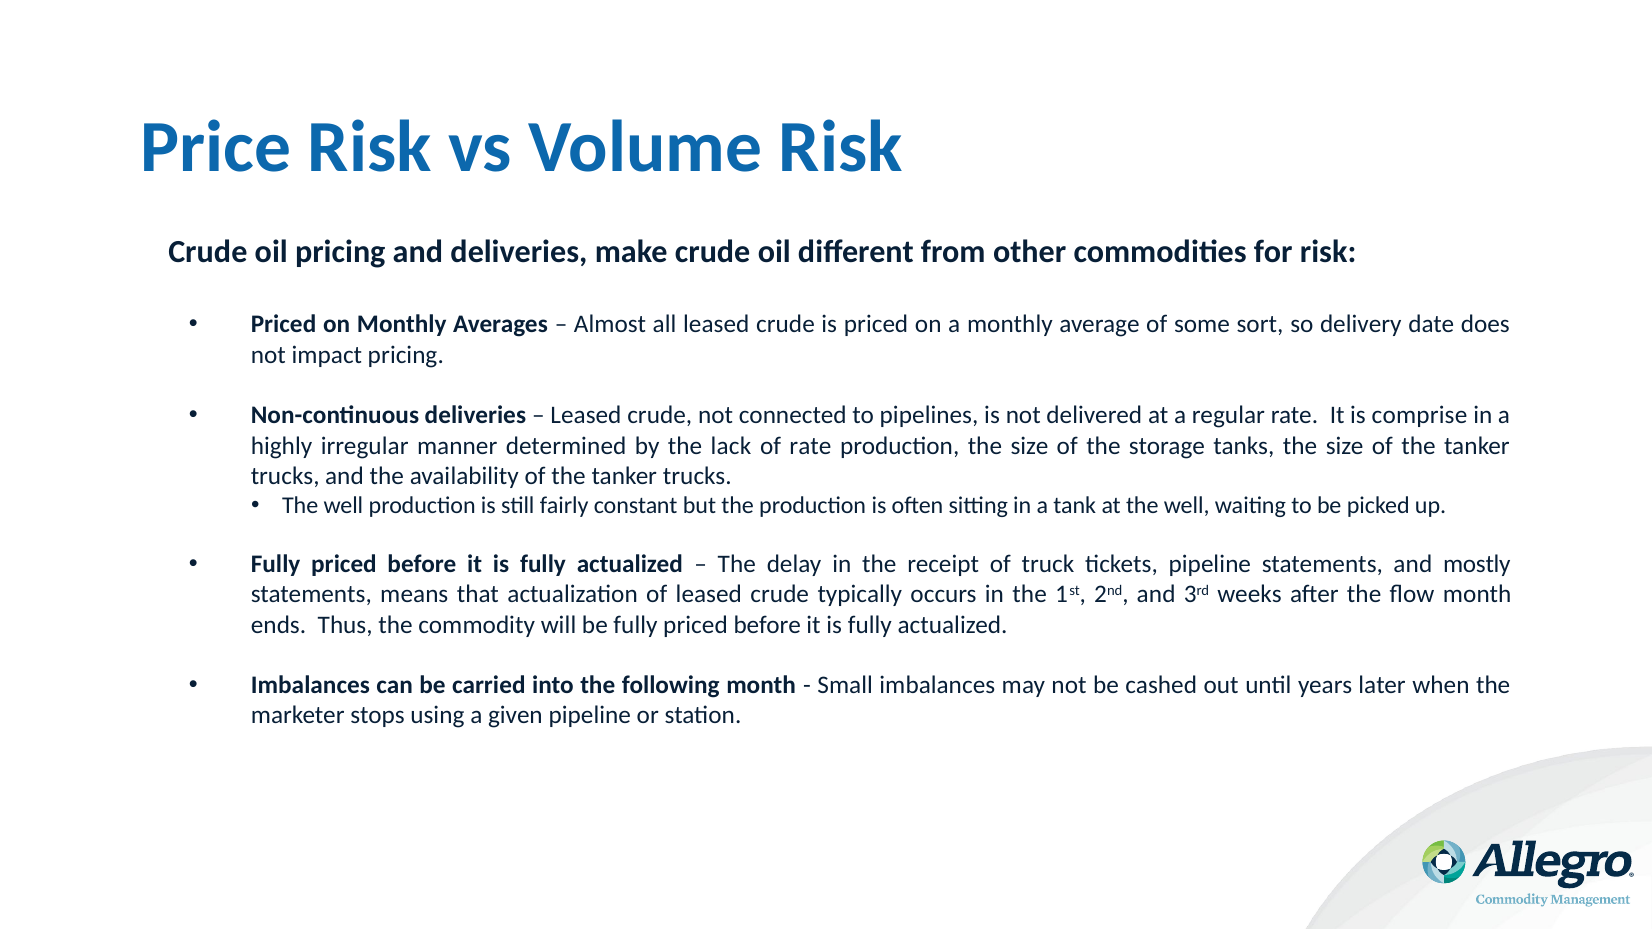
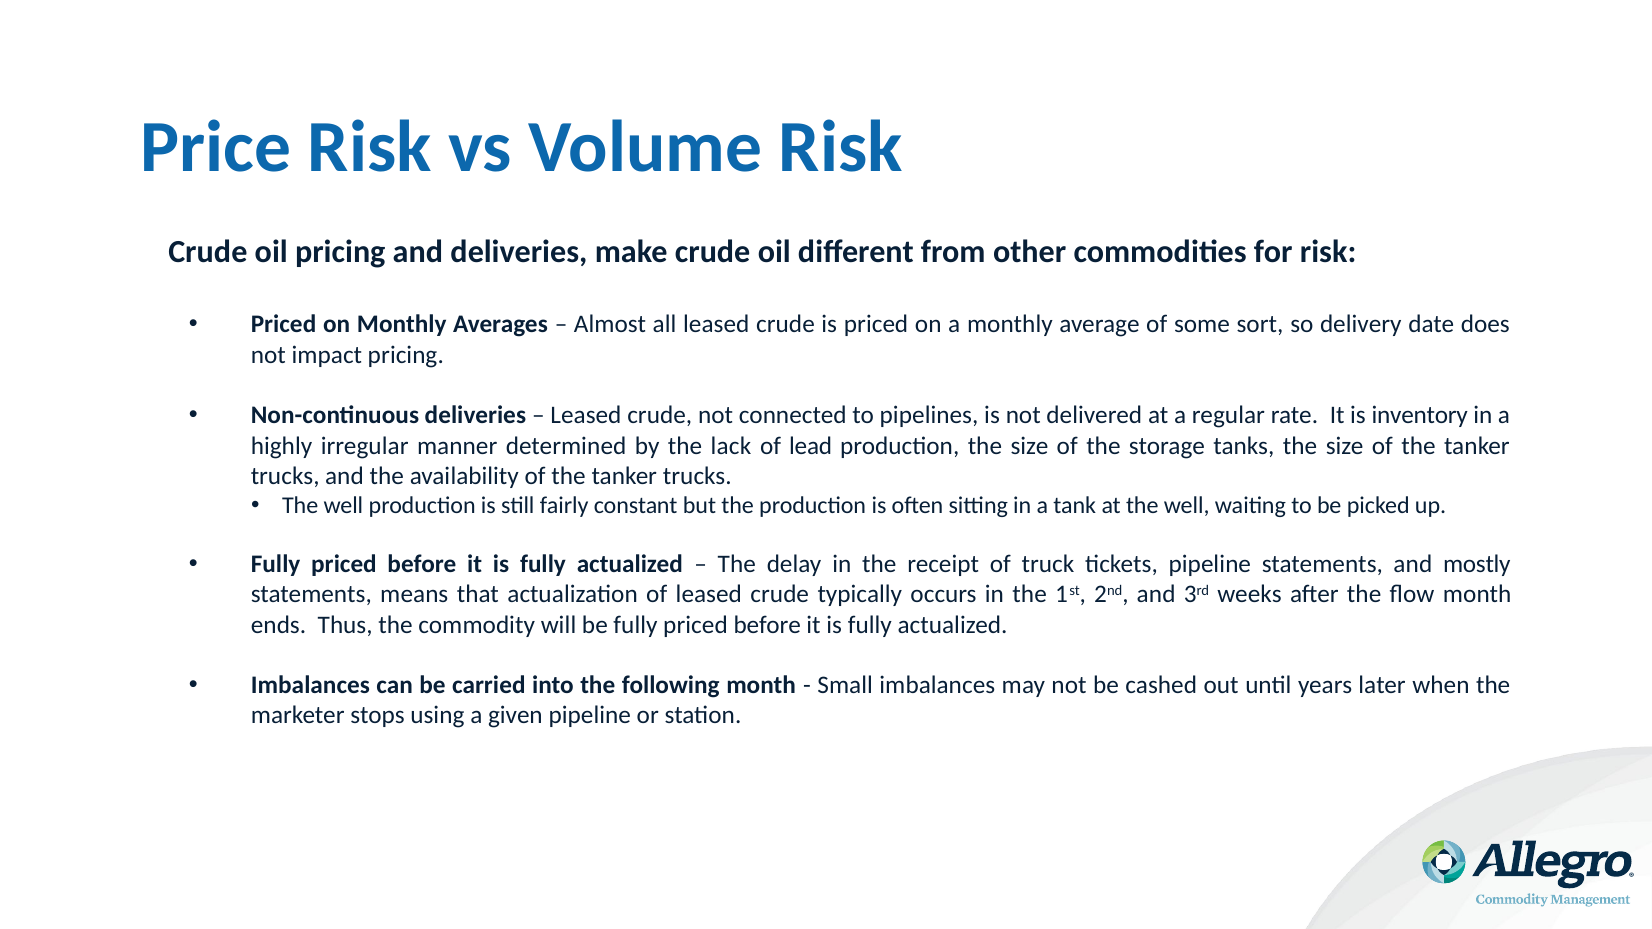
comprise: comprise -> inventory
of rate: rate -> lead
